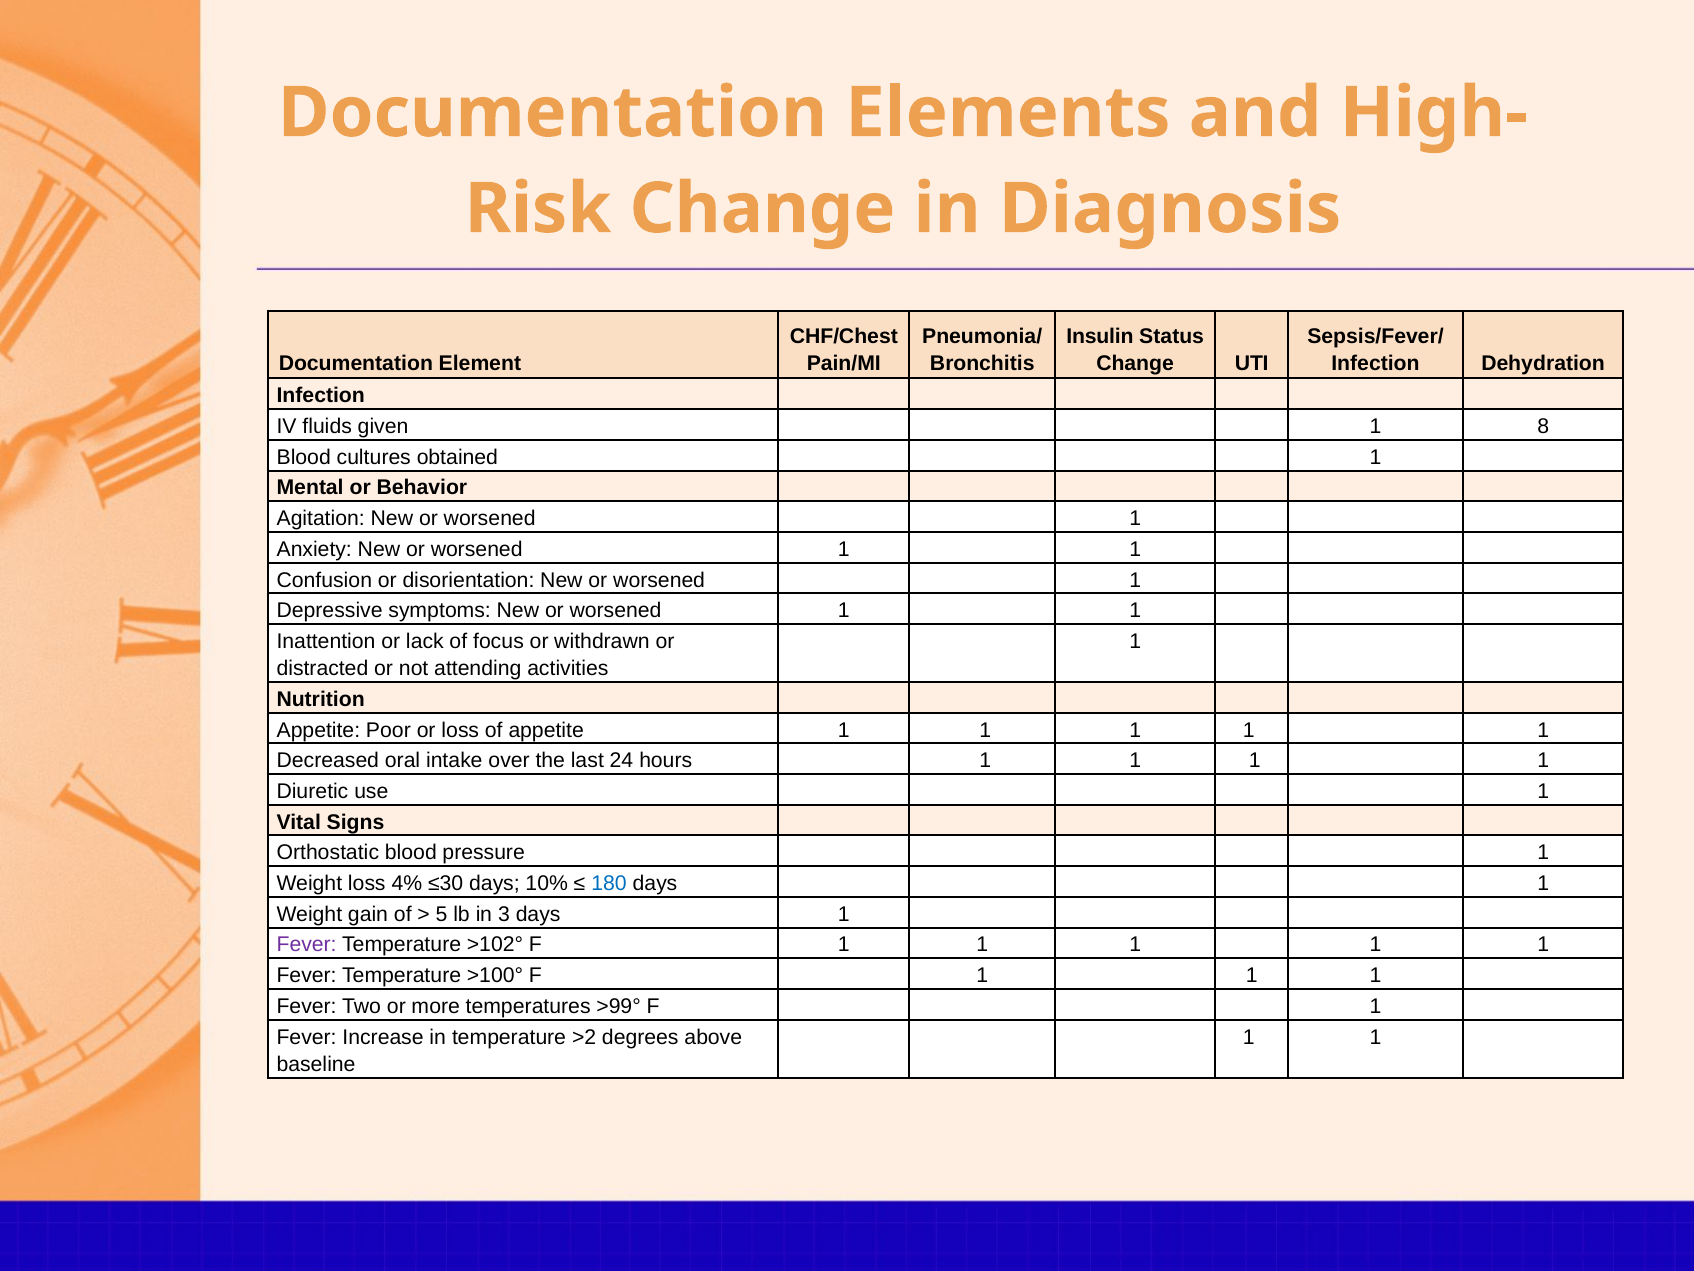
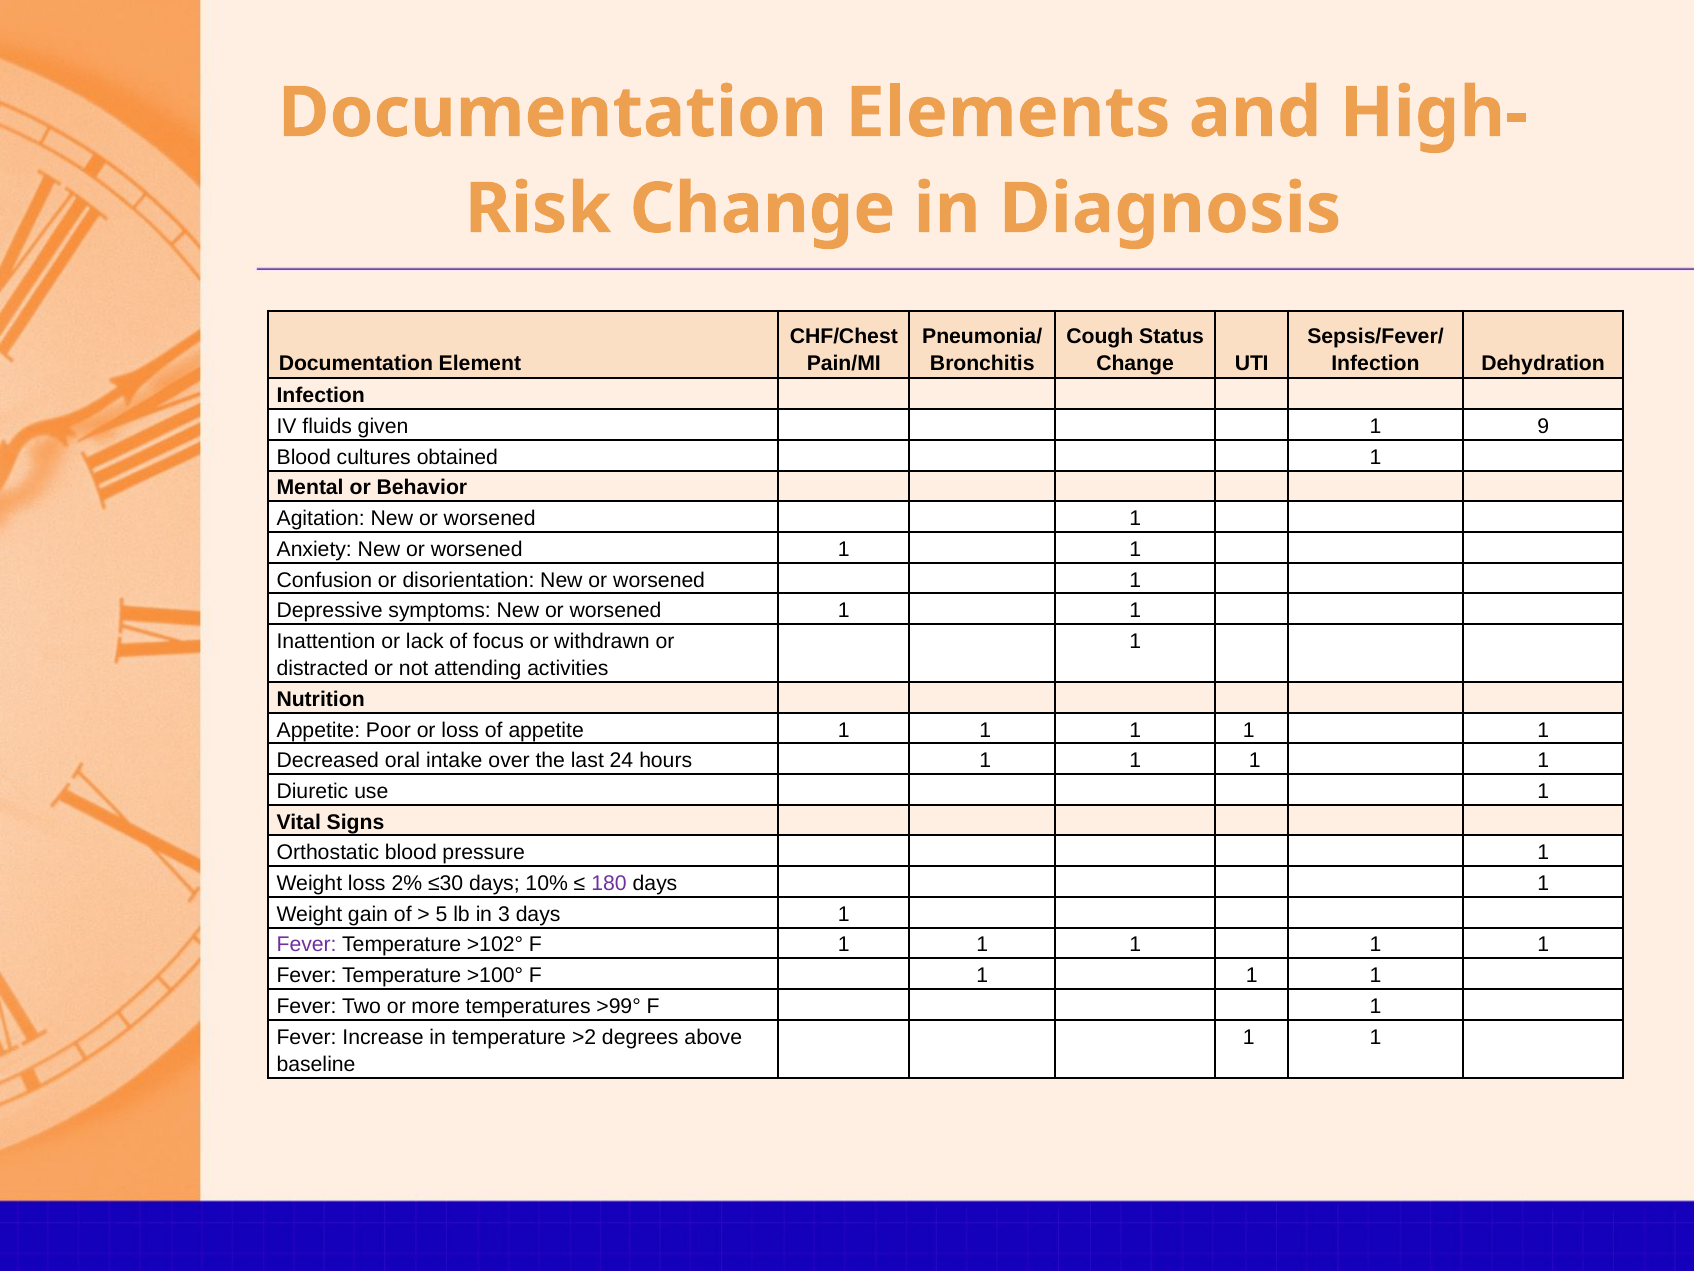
Insulin: Insulin -> Cough
8: 8 -> 9
4%: 4% -> 2%
180 colour: blue -> purple
